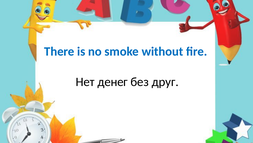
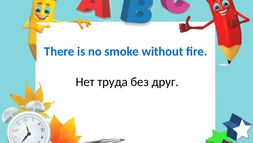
денег: денег -> труда
